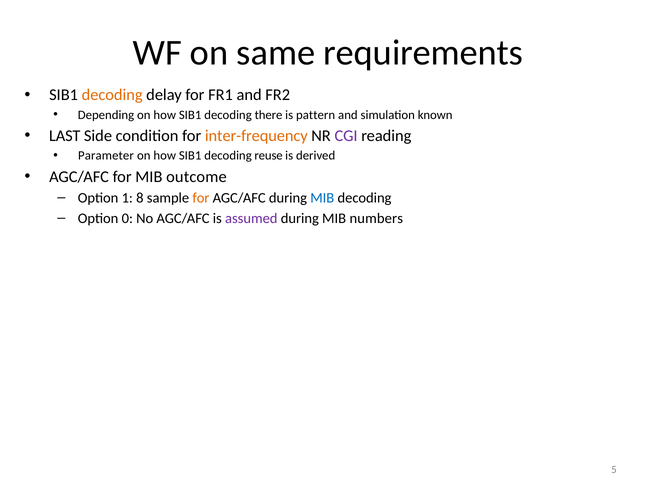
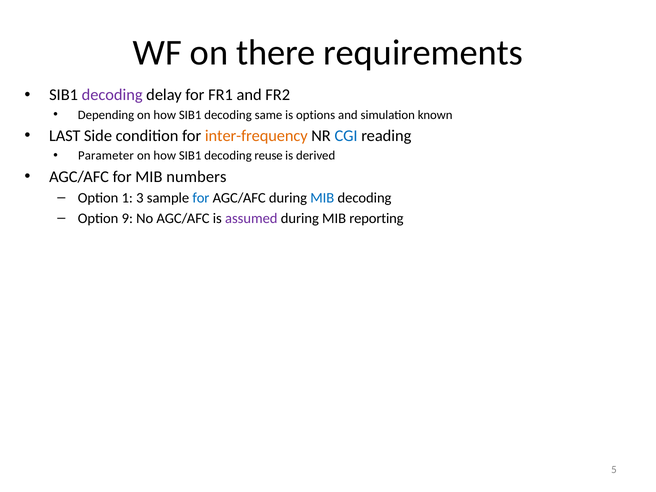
same: same -> there
decoding at (112, 95) colour: orange -> purple
there: there -> same
pattern: pattern -> options
CGI colour: purple -> blue
outcome: outcome -> numbers
8: 8 -> 3
for at (201, 198) colour: orange -> blue
0: 0 -> 9
numbers: numbers -> reporting
